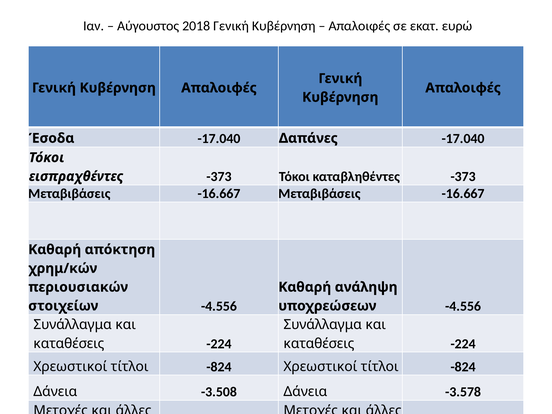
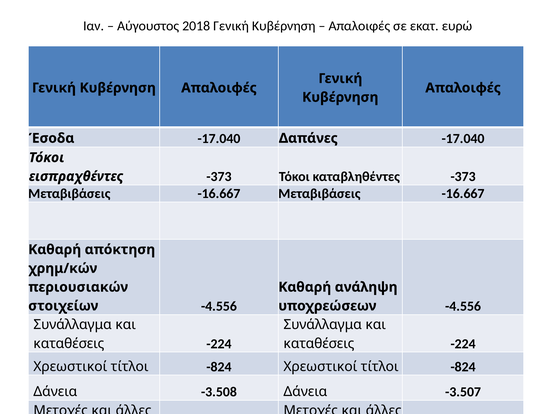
-3.578: -3.578 -> -3.507
